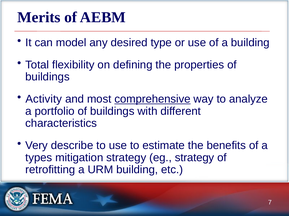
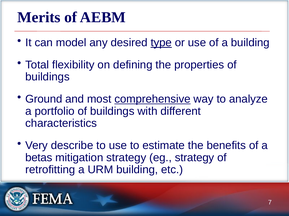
type underline: none -> present
Activity: Activity -> Ground
types: types -> betas
